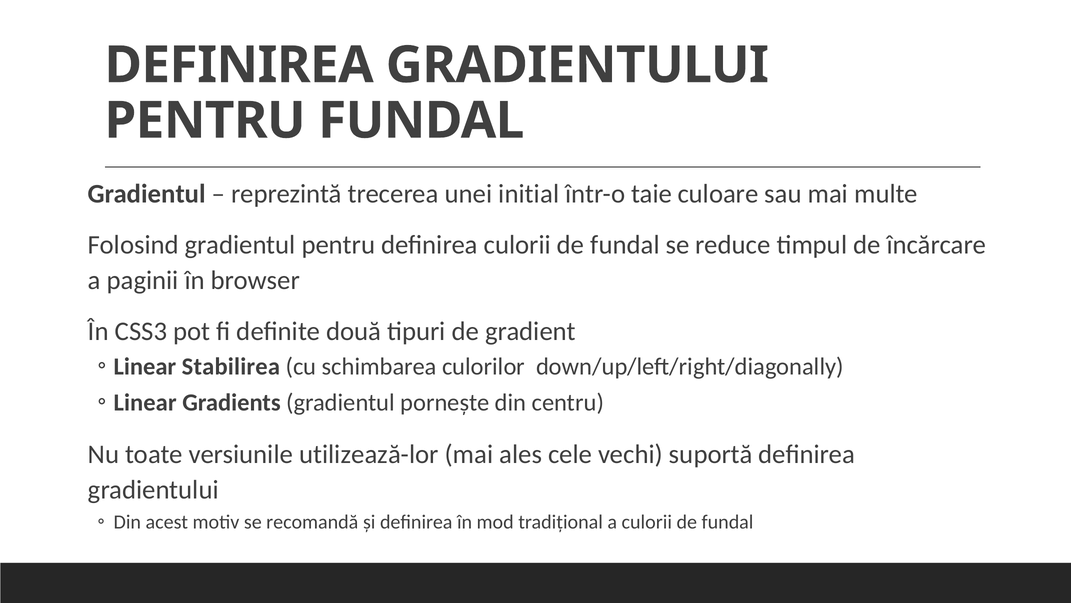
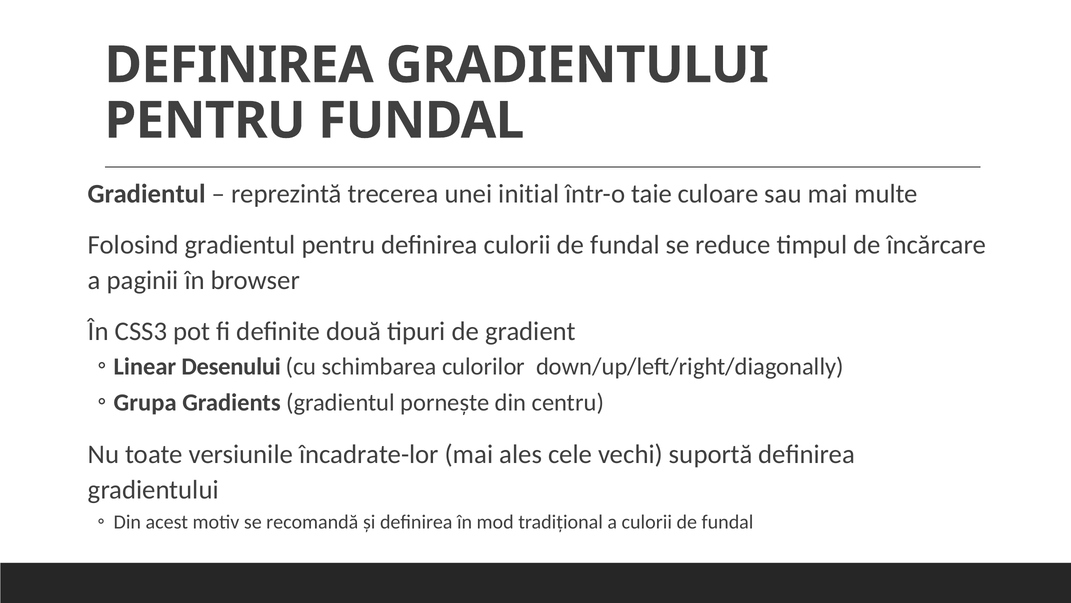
Stabilirea: Stabilirea -> Desenului
Linear at (145, 402): Linear -> Grupa
utilizează-lor: utilizează-lor -> încadrate-lor
